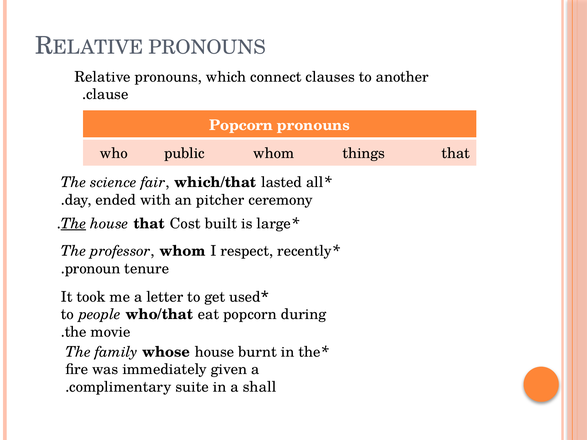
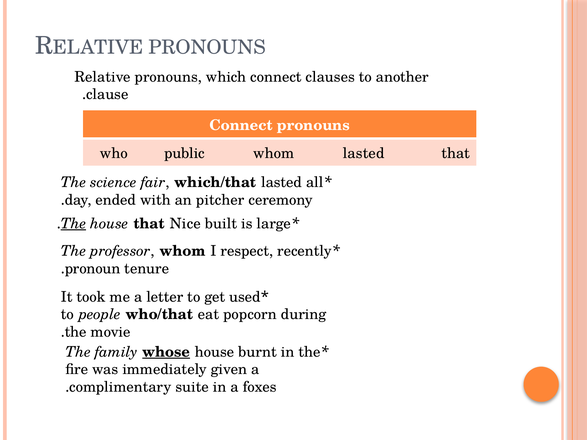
Popcorn at (241, 125): Popcorn -> Connect
whom things: things -> lasted
Cost: Cost -> Nice
whose underline: none -> present
shall: shall -> foxes
